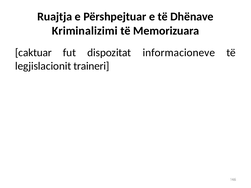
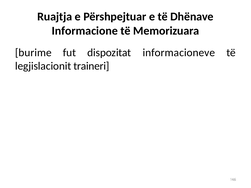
Kriminalizimi: Kriminalizimi -> Informacione
caktuar: caktuar -> burime
